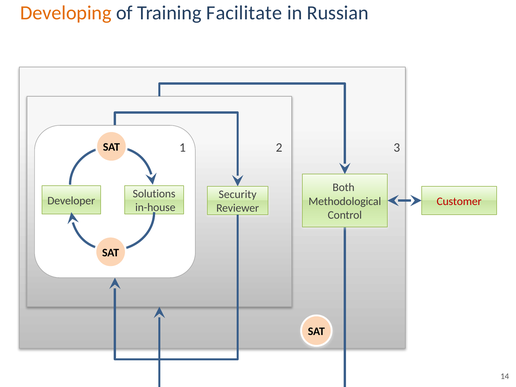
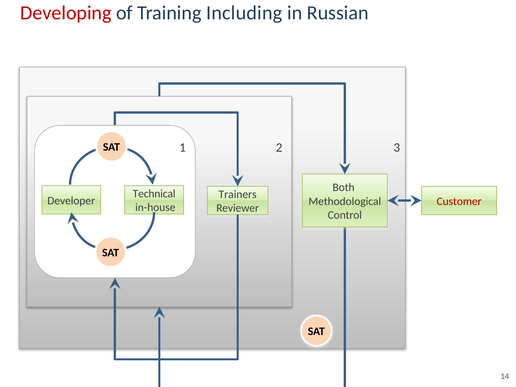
Developing colour: orange -> red
Facilitate: Facilitate -> Including
Solutions: Solutions -> Technical
Security: Security -> Trainers
